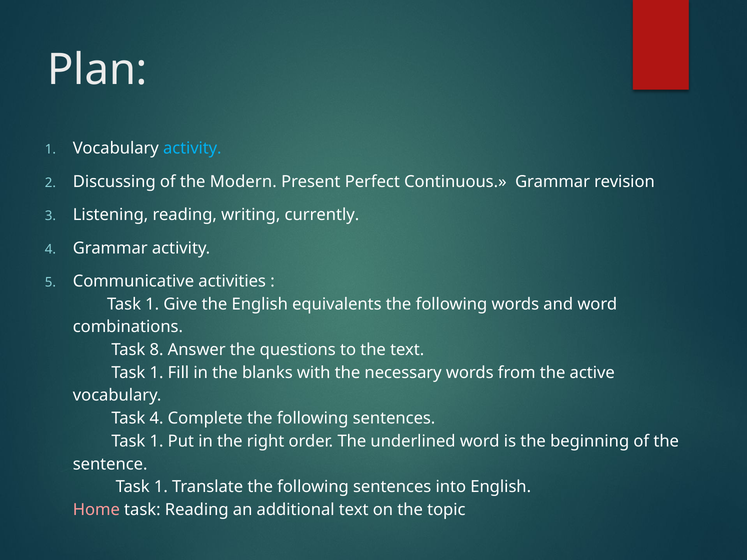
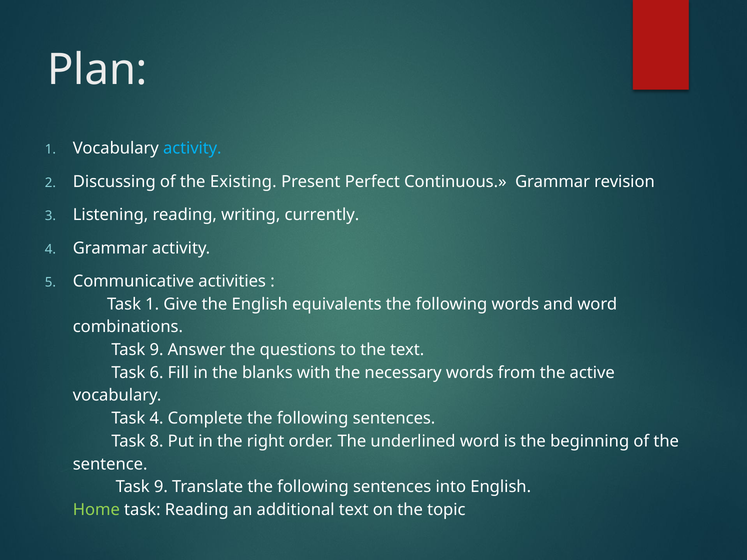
Modern: Modern -> Existing
8 at (157, 350): 8 -> 9
1 at (157, 373): 1 -> 6
1 at (157, 441): 1 -> 8
1 at (161, 487): 1 -> 9
Home colour: pink -> light green
